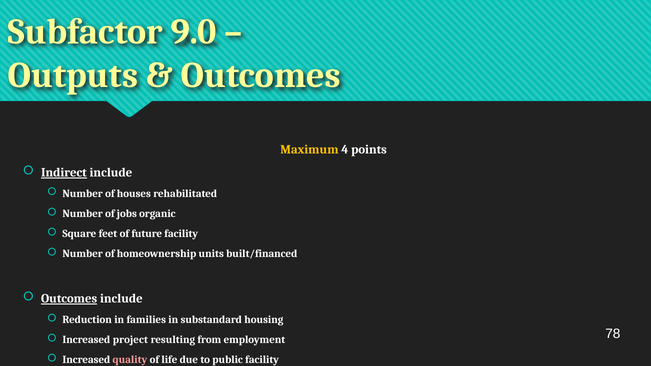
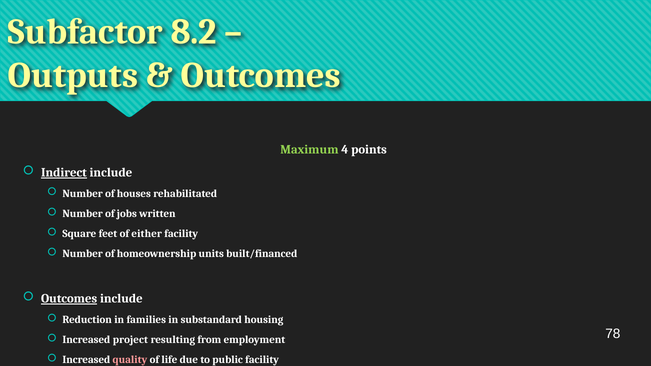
9.0: 9.0 -> 8.2
Maximum colour: yellow -> light green
organic: organic -> written
future: future -> either
